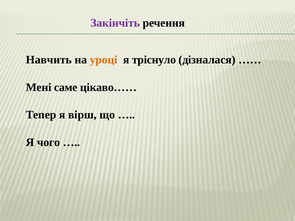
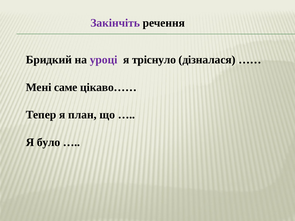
Навчить: Навчить -> Бридкий
уроці colour: orange -> purple
вірш: вірш -> план
чого: чого -> було
